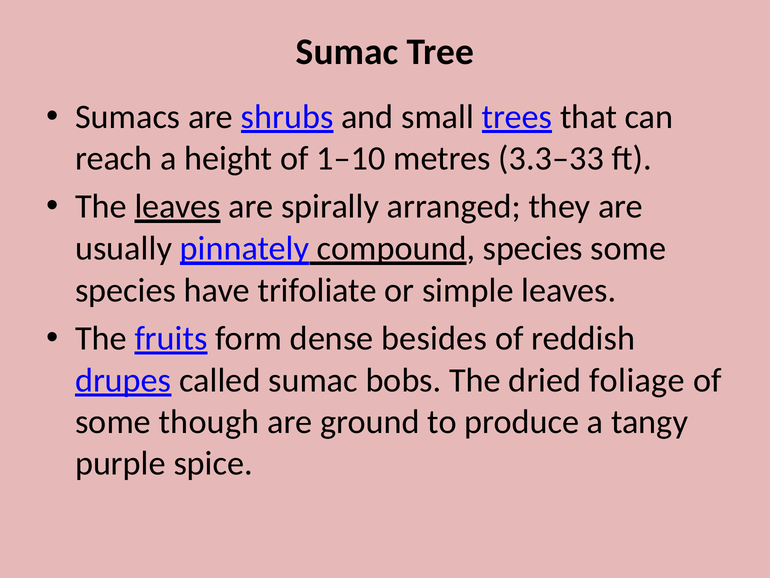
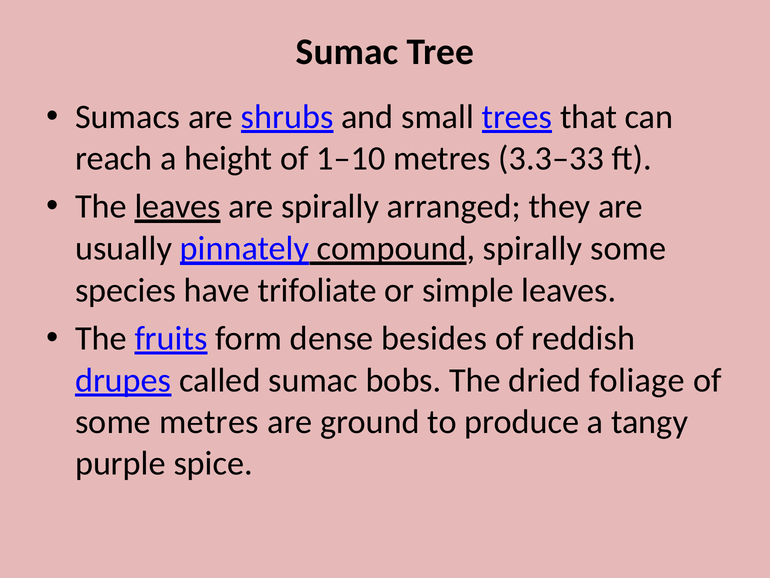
compound species: species -> spirally
some though: though -> metres
